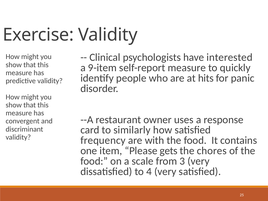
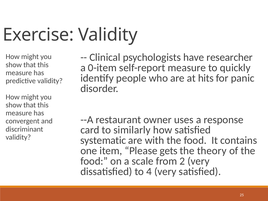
interested: interested -> researcher
9-item: 9-item -> 0-item
frequency: frequency -> systematic
chores: chores -> theory
3: 3 -> 2
